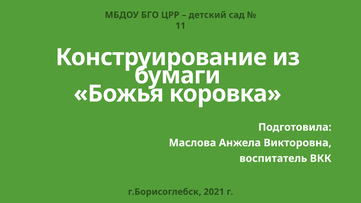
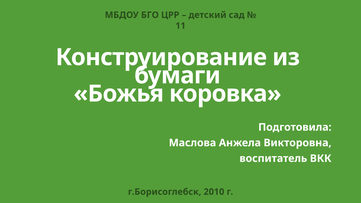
2021: 2021 -> 2010
